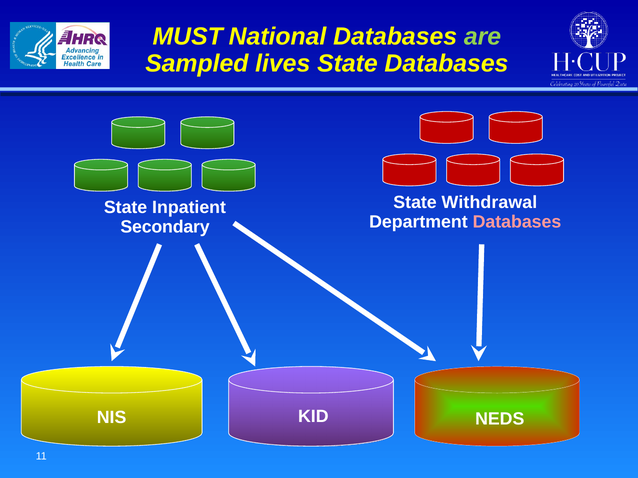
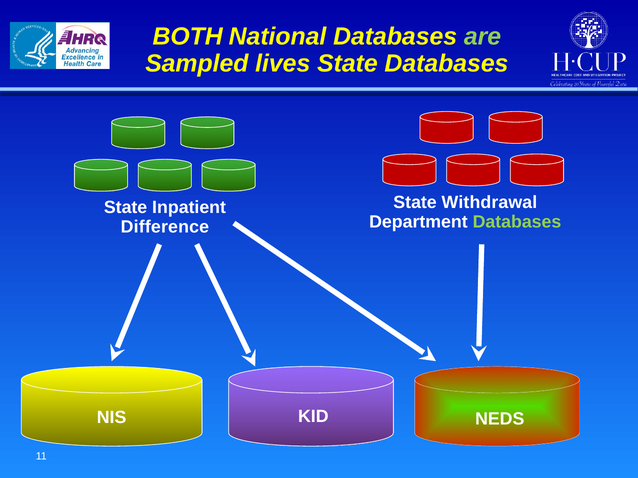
MUST: MUST -> BOTH
Databases at (517, 222) colour: pink -> light green
Secondary: Secondary -> Difference
